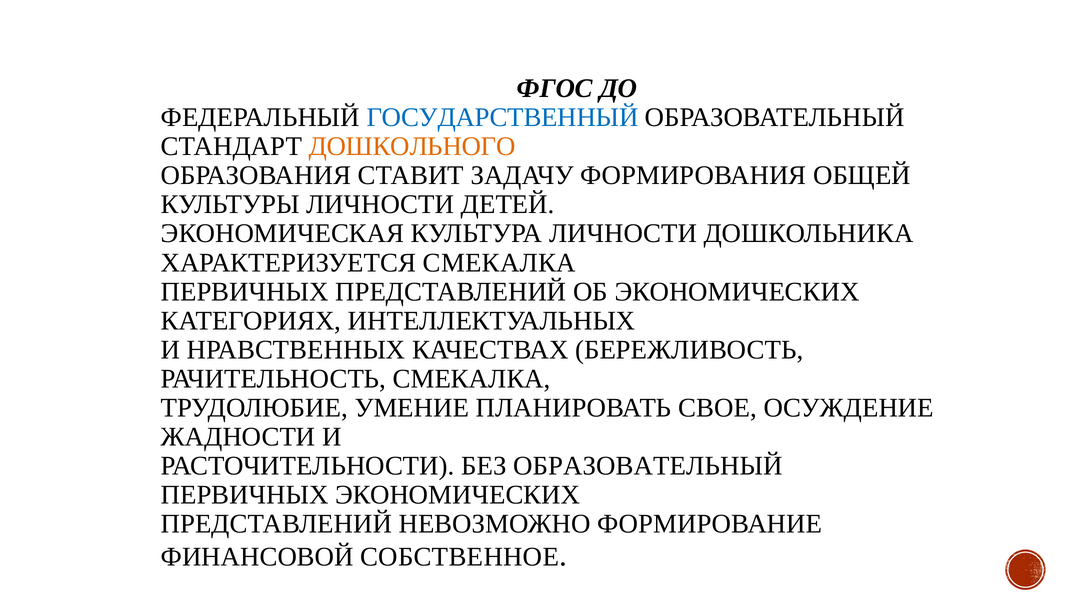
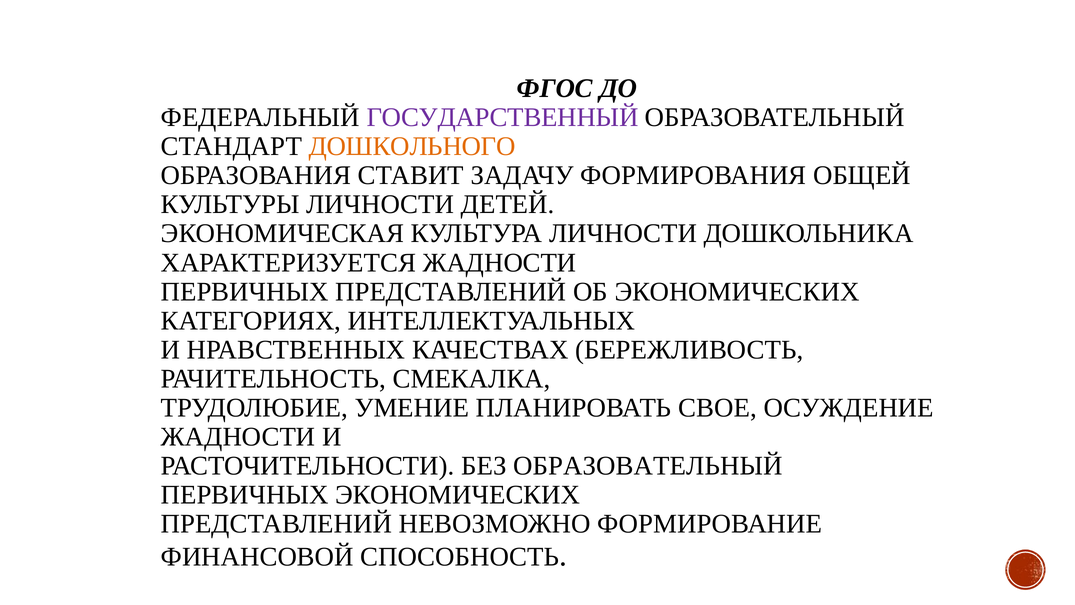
ГОСУДАРСТВЕННЫЙ colour: blue -> purple
ХАРАКТЕРИЗУЕТСЯ СМЕКАЛКА: СМЕКАЛКА -> ЖАДНОСТИ
СОБСТВЕННОЕ: СОБСТВЕННОЕ -> СПОСОБНОСТЬ
